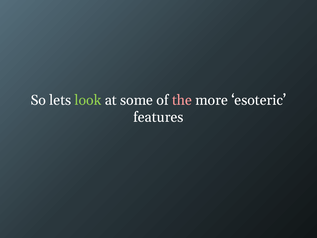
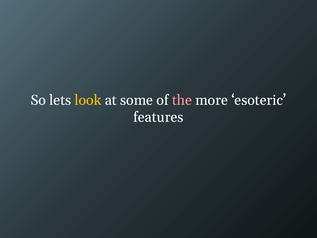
look colour: light green -> yellow
